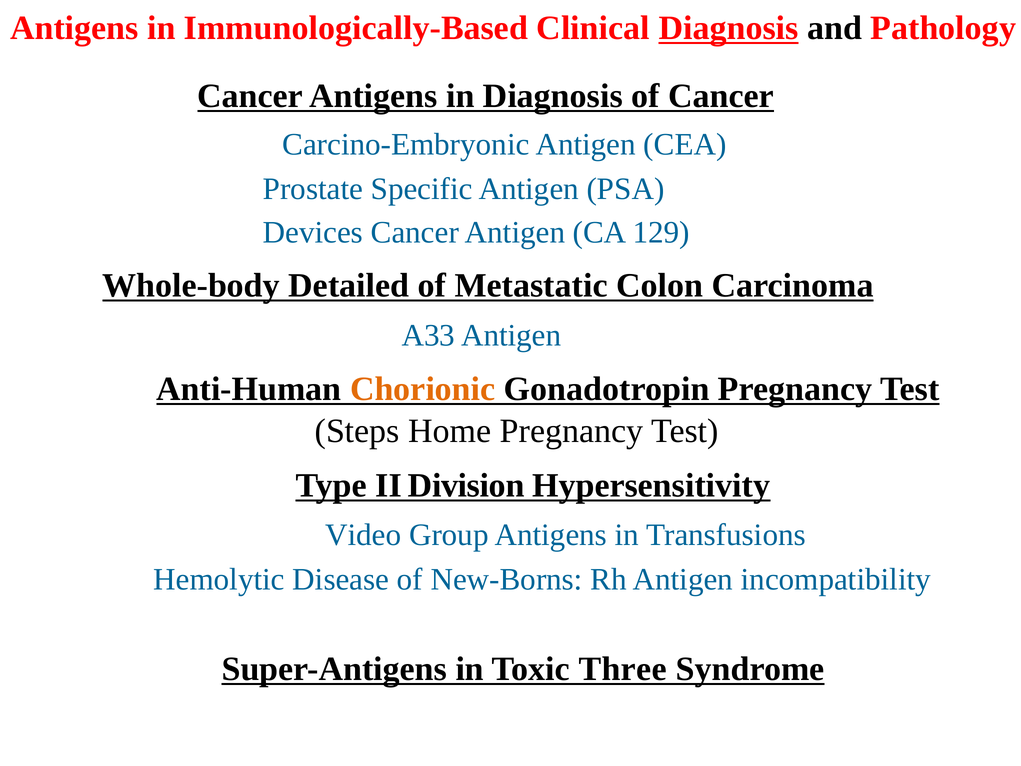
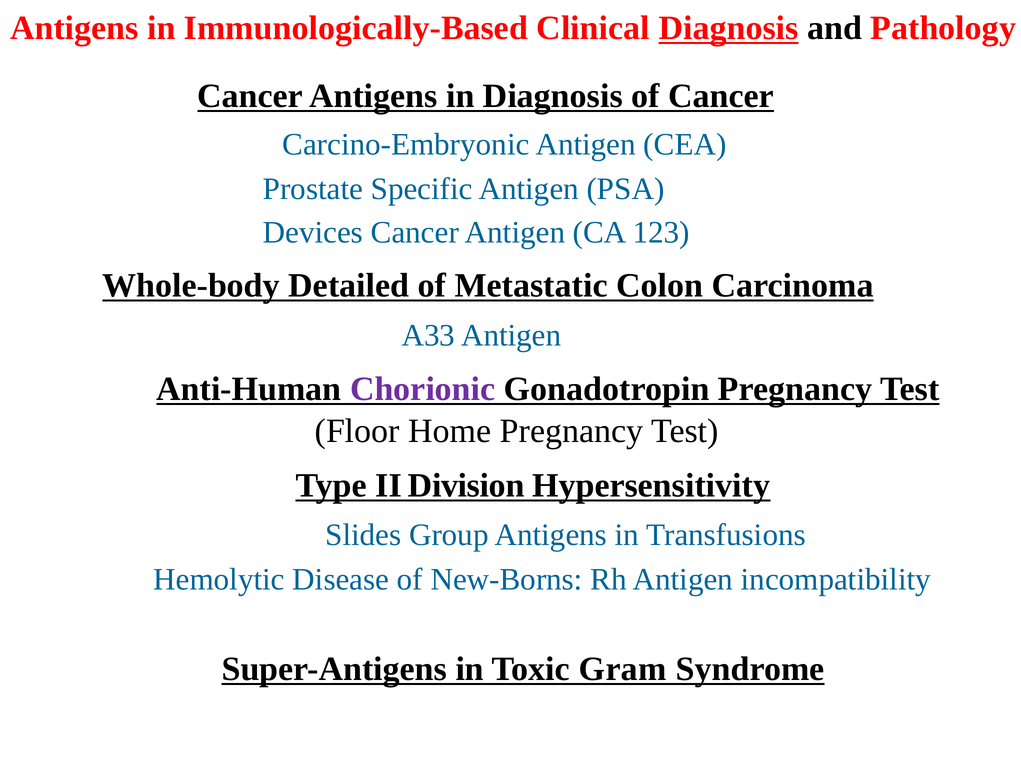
129: 129 -> 123
Chorionic colour: orange -> purple
Steps: Steps -> Floor
Video: Video -> Slides
Three: Three -> Gram
